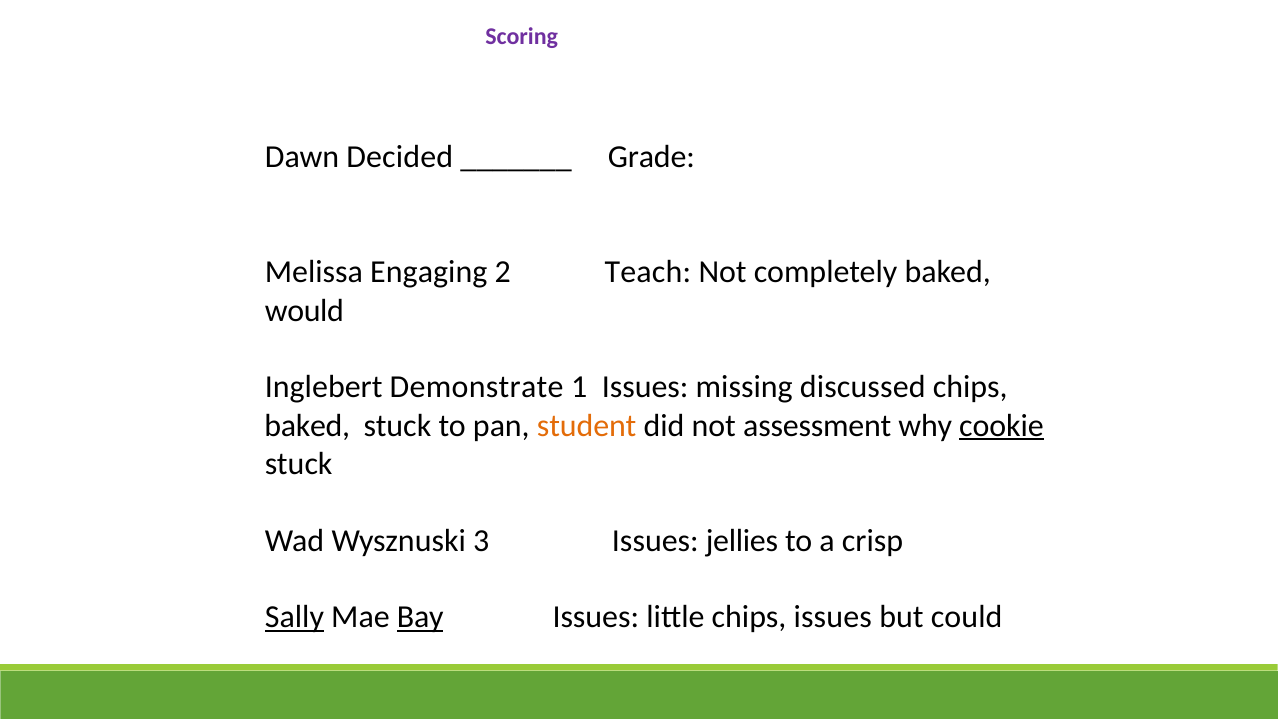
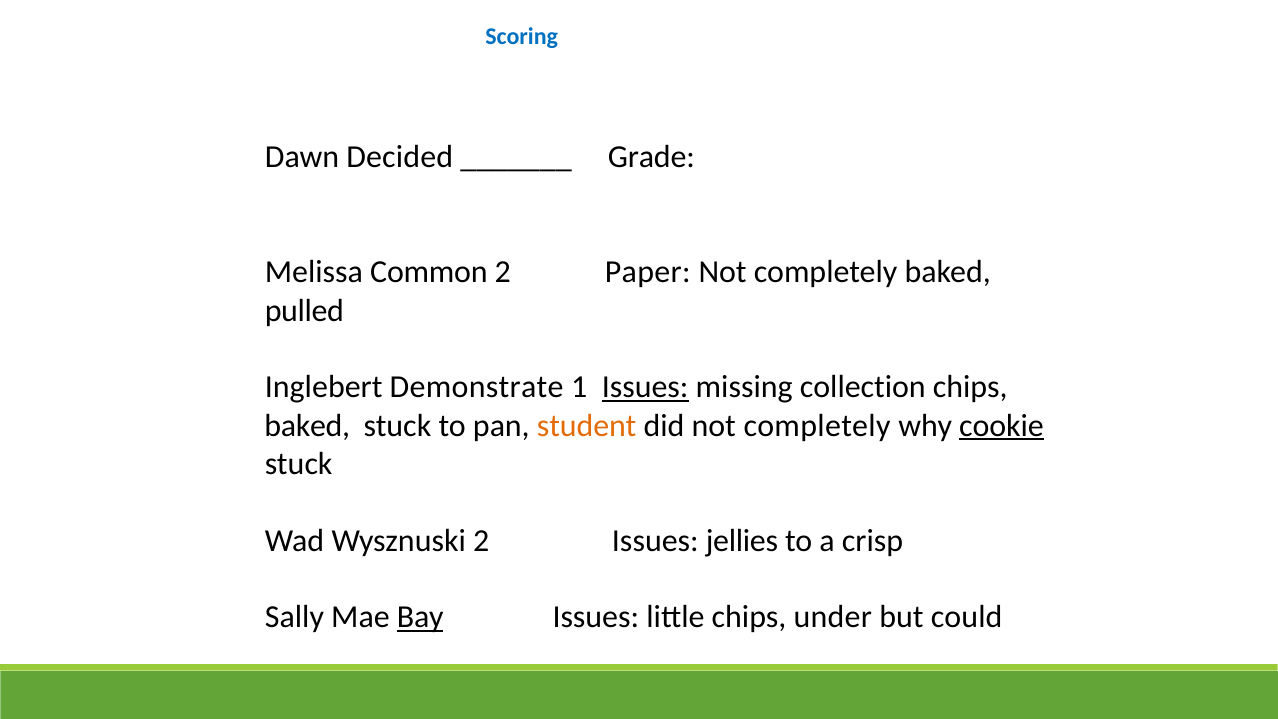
Scoring colour: purple -> blue
Engaging: Engaging -> Common
Teach: Teach -> Paper
would: would -> pulled
Issues at (645, 387) underline: none -> present
discussed: discussed -> collection
did not assessment: assessment -> completely
Wysznuski 3: 3 -> 2
Sally underline: present -> none
chips issues: issues -> under
